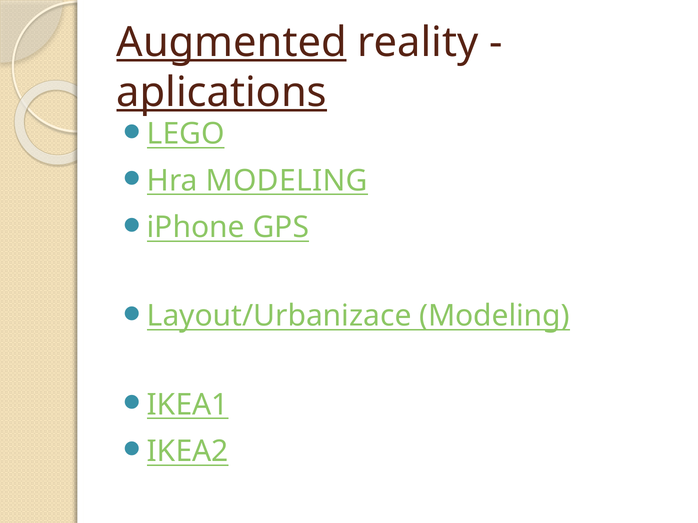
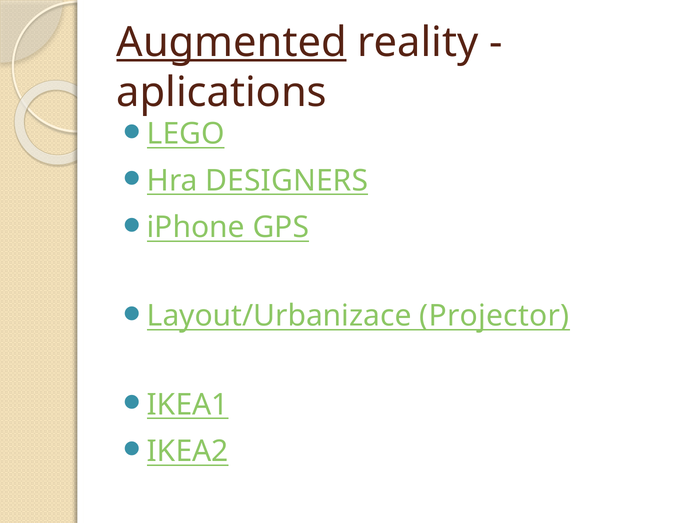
aplications underline: present -> none
Hra MODELING: MODELING -> DESIGNERS
Layout/Urbanizace Modeling: Modeling -> Projector
